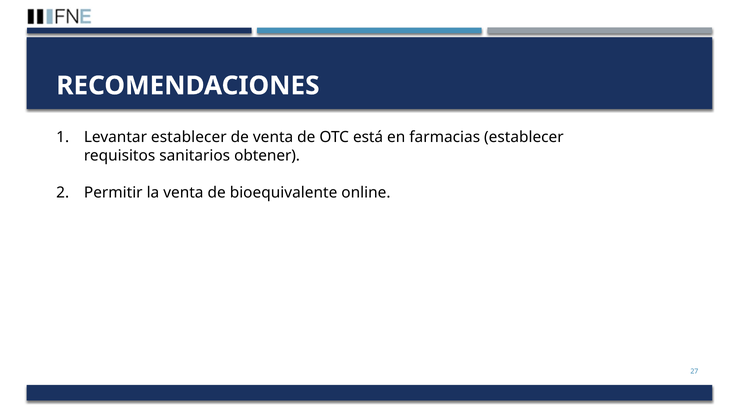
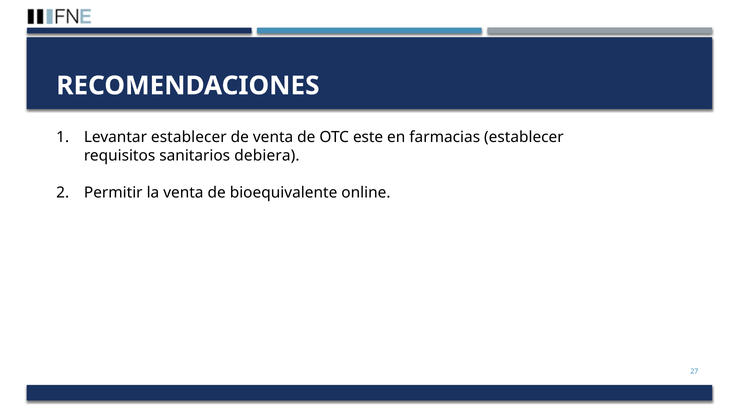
está: está -> este
obtener: obtener -> debiera
